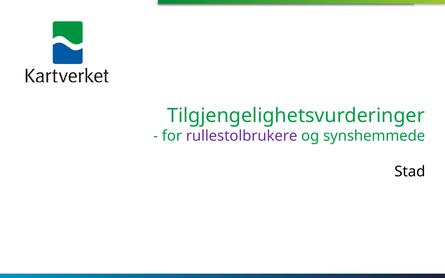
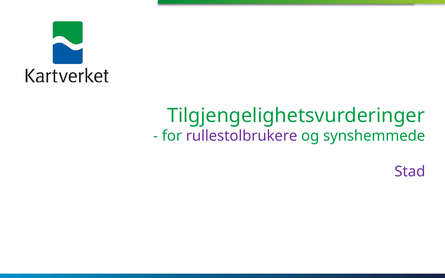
Stad colour: black -> purple
